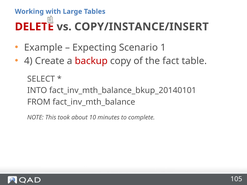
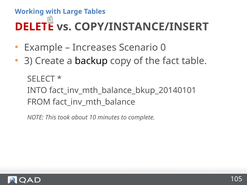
Expecting: Expecting -> Increases
1: 1 -> 0
4: 4 -> 3
backup colour: red -> black
